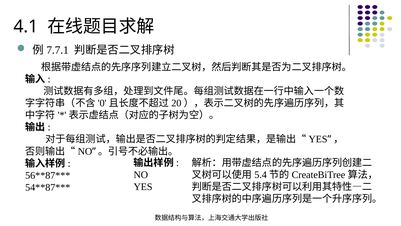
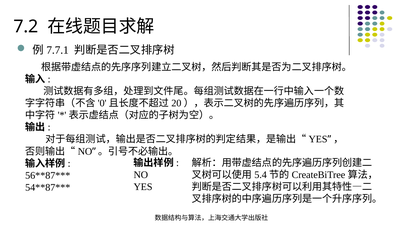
4.1: 4.1 -> 7.2
